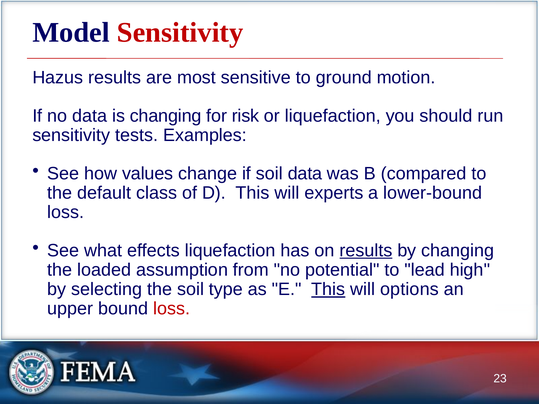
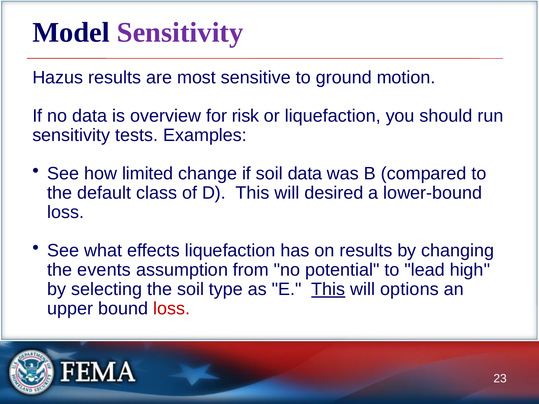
Sensitivity at (180, 33) colour: red -> purple
is changing: changing -> overview
values: values -> limited
experts: experts -> desired
results at (366, 251) underline: present -> none
loaded: loaded -> events
